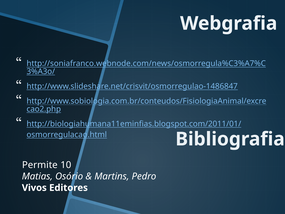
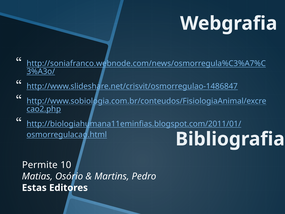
Vivos: Vivos -> Estas
